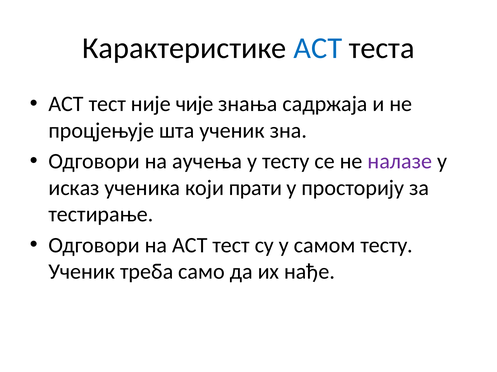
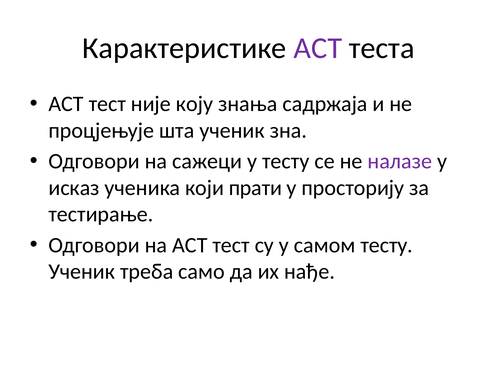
ACT at (318, 48) colour: blue -> purple
чије: чије -> коју
аучења: аучења -> сажеци
